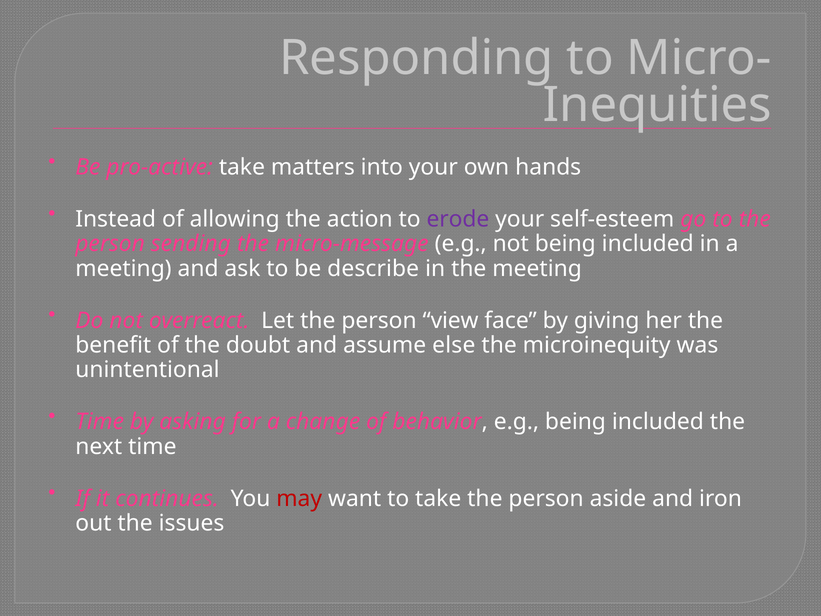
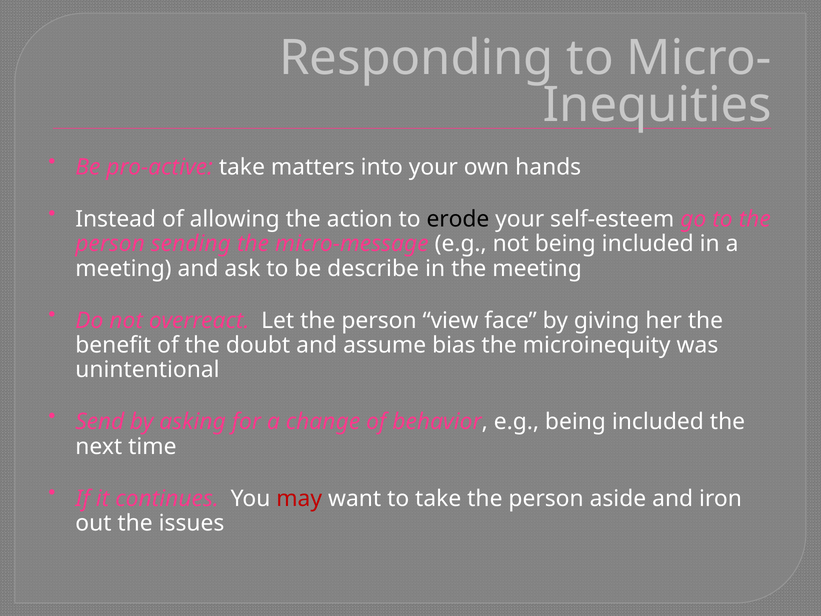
erode colour: purple -> black
else: else -> bias
Time at (100, 422): Time -> Send
